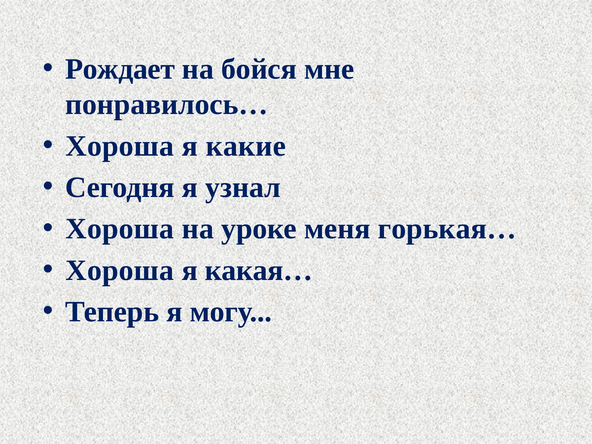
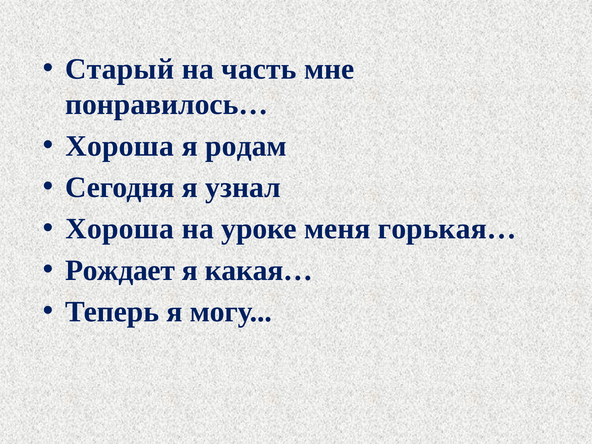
Рождает: Рождает -> Старый
бойся: бойся -> часть
какие: какие -> родам
Хороша at (120, 270): Хороша -> Рождает
